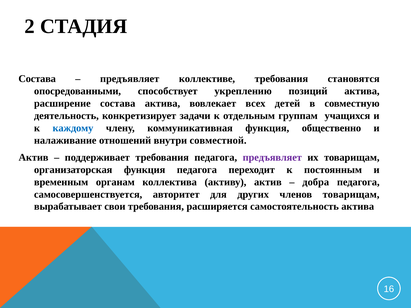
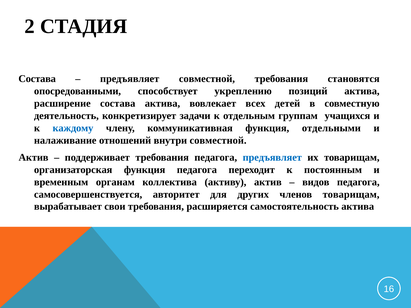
предъявляет коллективе: коллективе -> совместной
общественно: общественно -> отдельными
предъявляет at (272, 157) colour: purple -> blue
добра: добра -> видов
